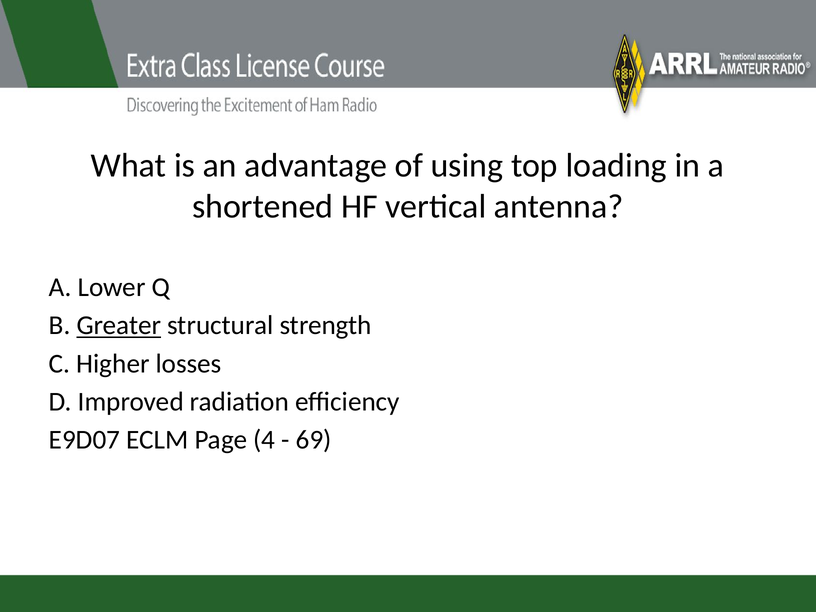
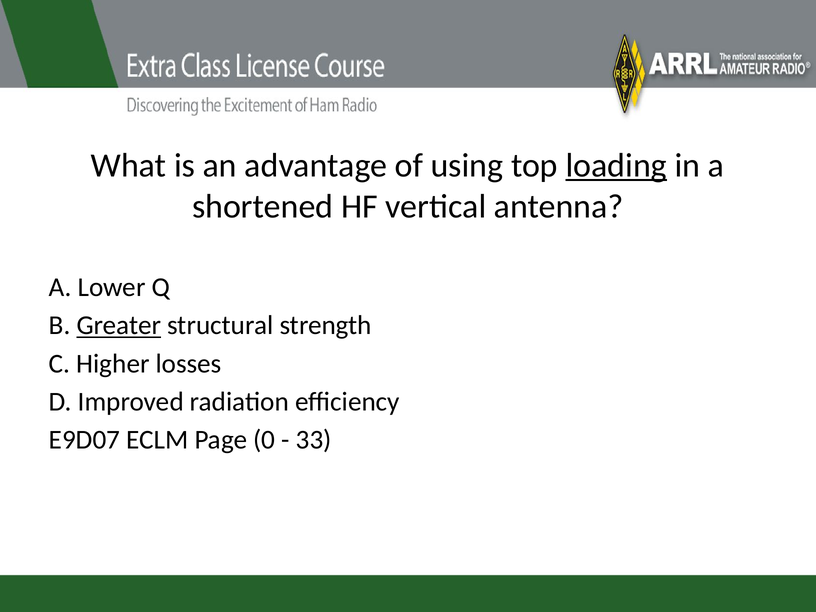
loading underline: none -> present
4: 4 -> 0
69: 69 -> 33
